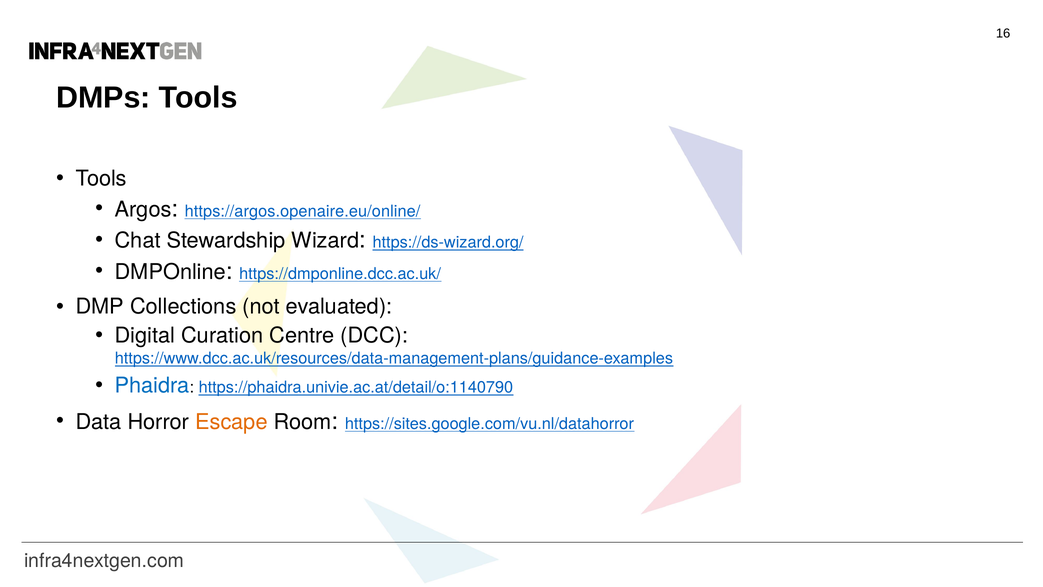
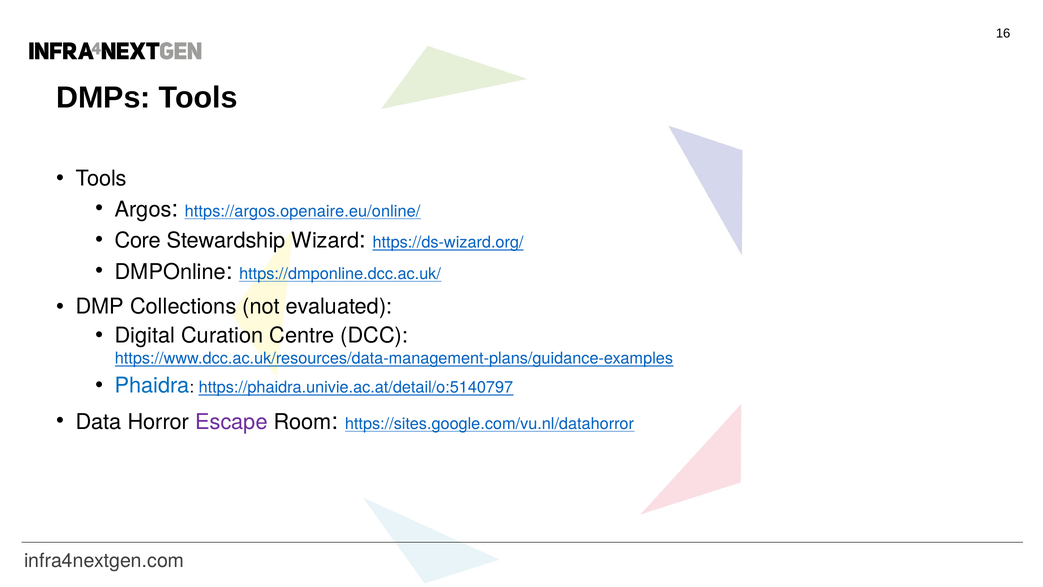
Chat: Chat -> Core
https://phaidra.univie.ac.at/detail/o:1140790: https://phaidra.univie.ac.at/detail/o:1140790 -> https://phaidra.univie.ac.at/detail/o:5140797
Escape colour: orange -> purple
